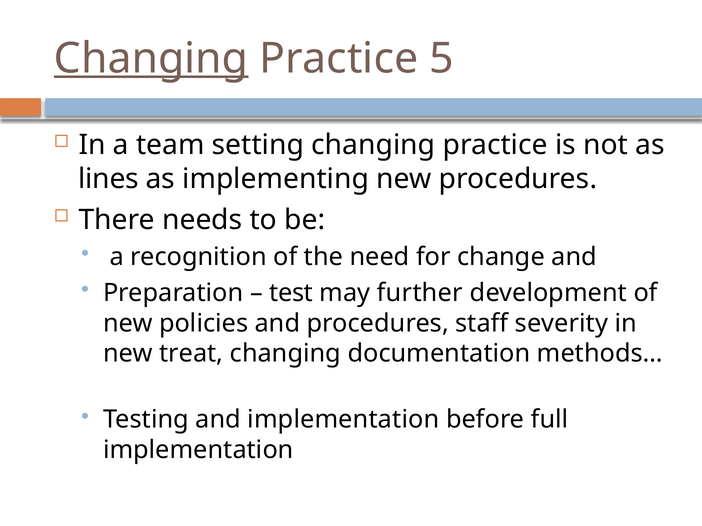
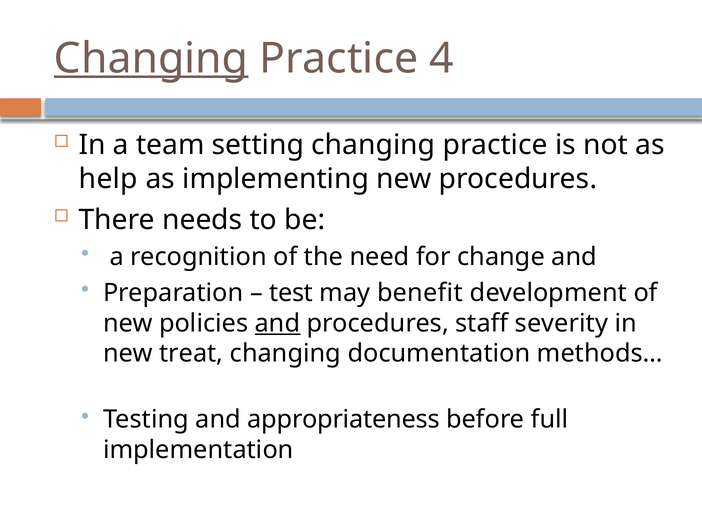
5: 5 -> 4
lines: lines -> help
further: further -> benefit
and at (278, 323) underline: none -> present
and implementation: implementation -> appropriateness
